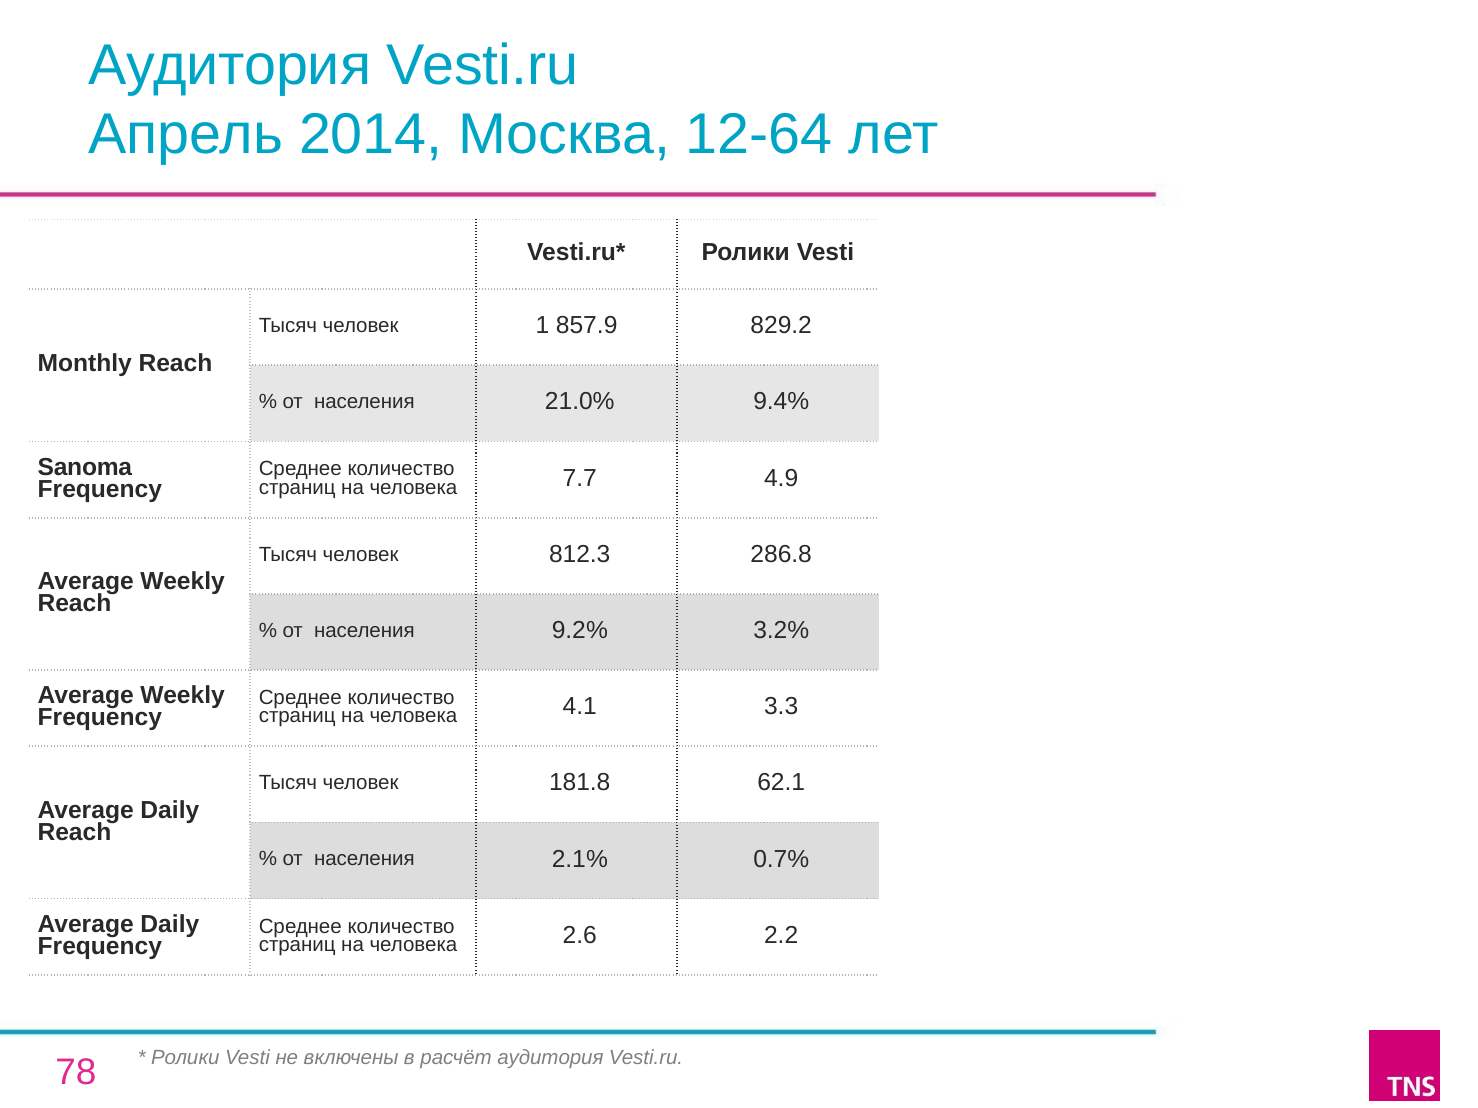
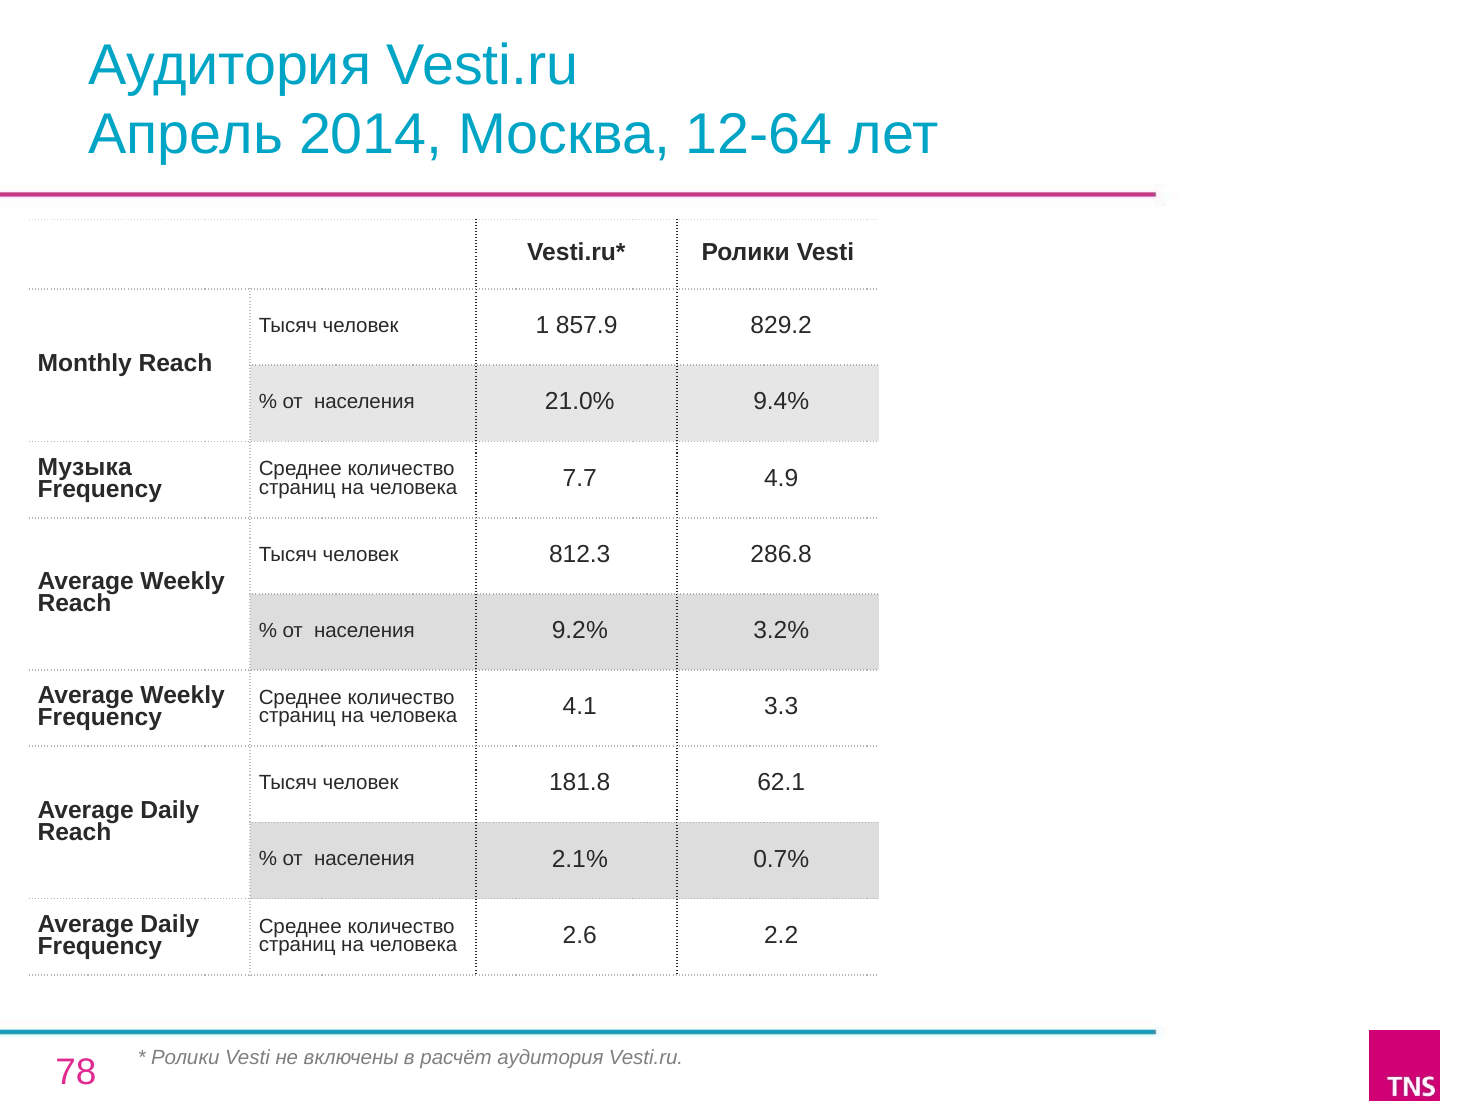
Sanoma: Sanoma -> Музыка
